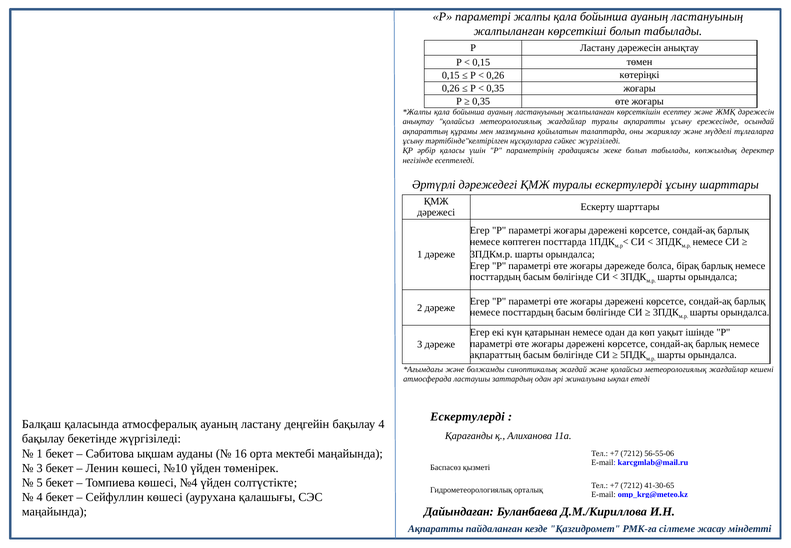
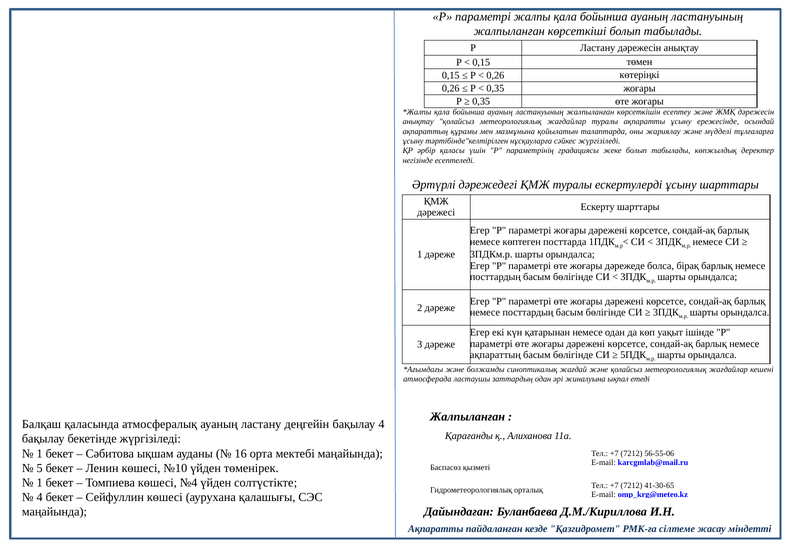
Ескертулерді at (468, 416): Ескертулерді -> Жалпыланған
3 at (40, 468): 3 -> 5
5 at (40, 482): 5 -> 1
